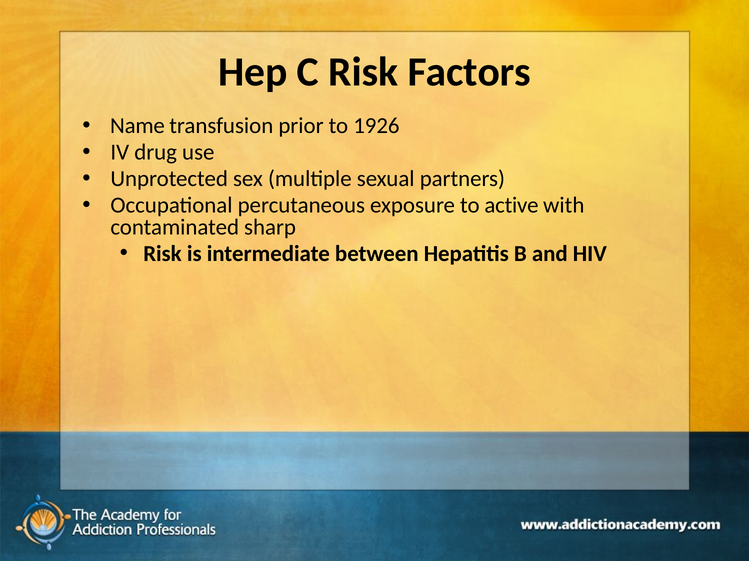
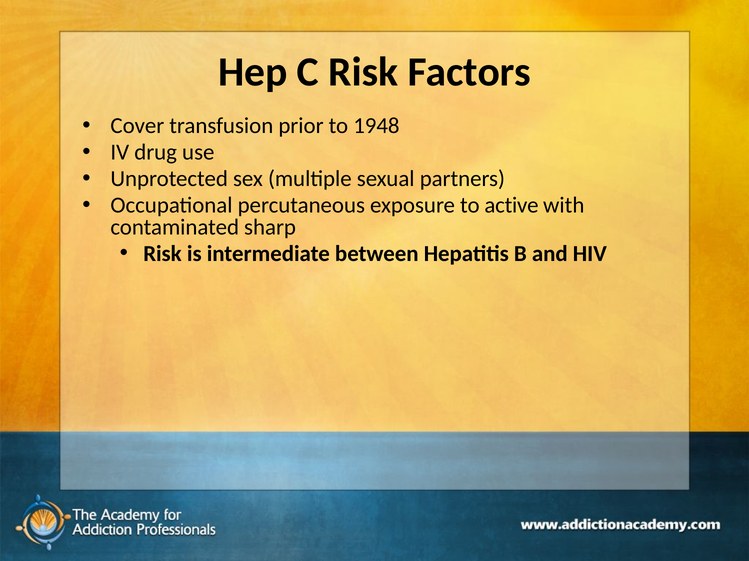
Name: Name -> Cover
1926: 1926 -> 1948
